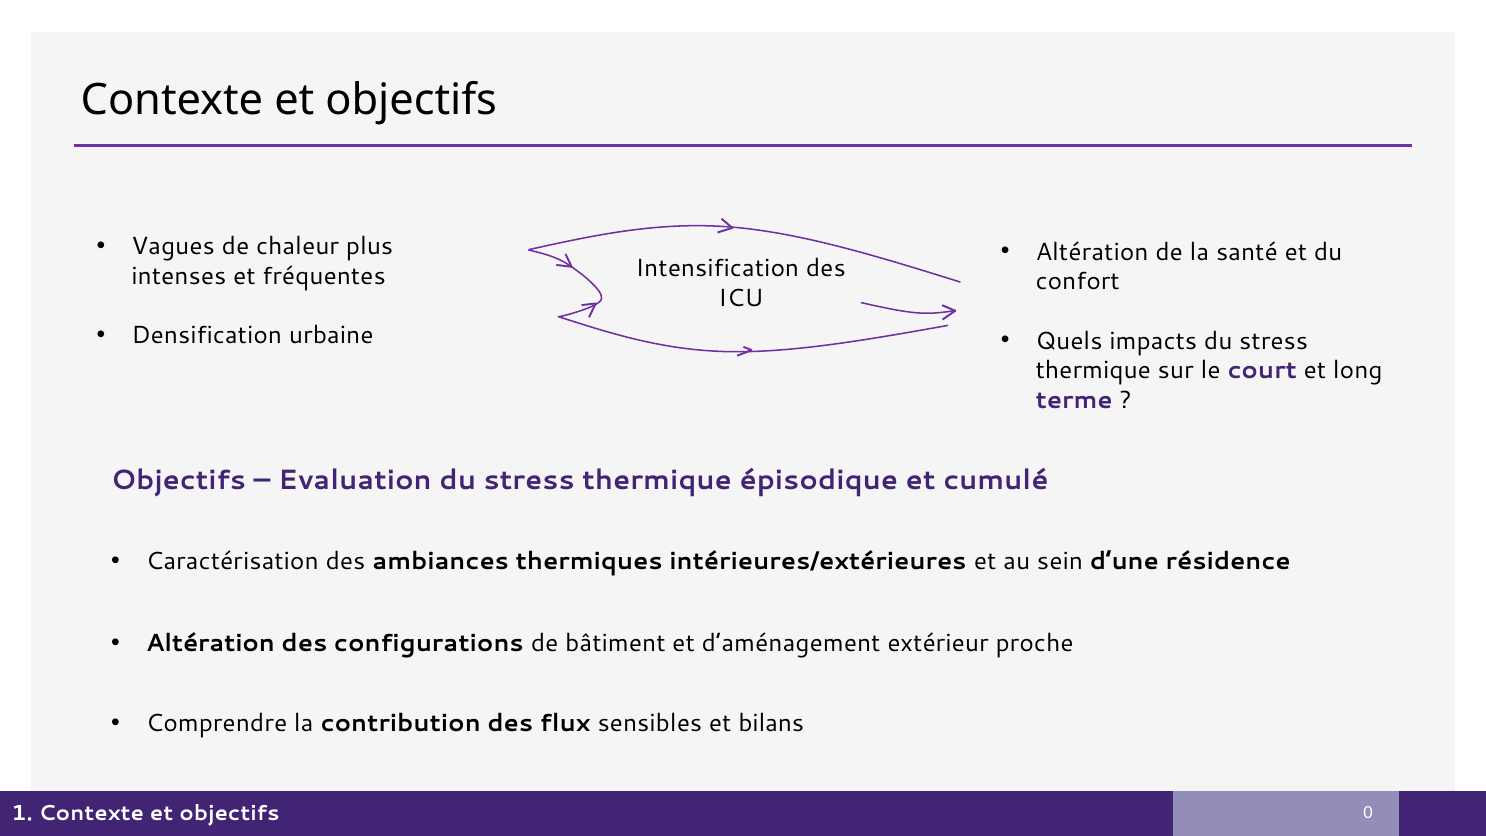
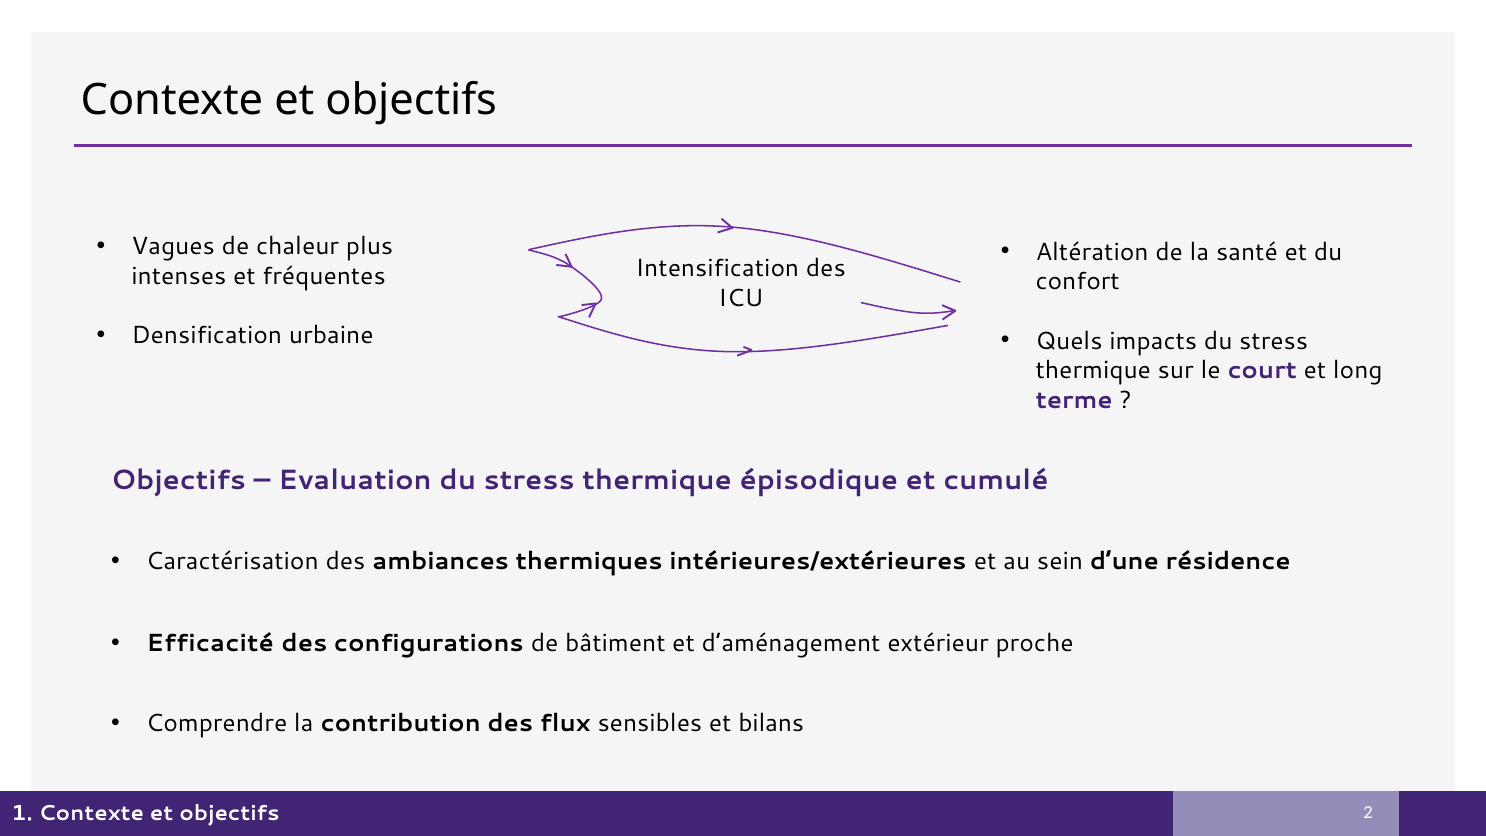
Altération at (210, 643): Altération -> Efficacité
0: 0 -> 2
